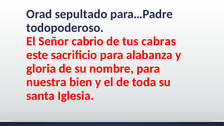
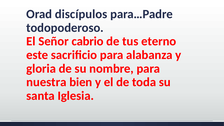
sepultado: sepultado -> discípulos
cabras: cabras -> eterno
